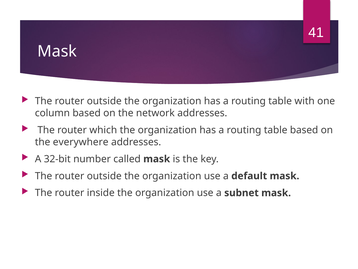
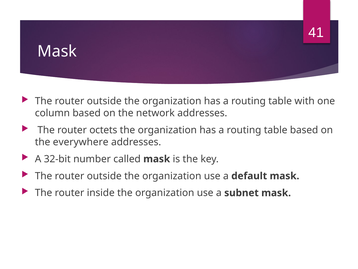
which: which -> octets
